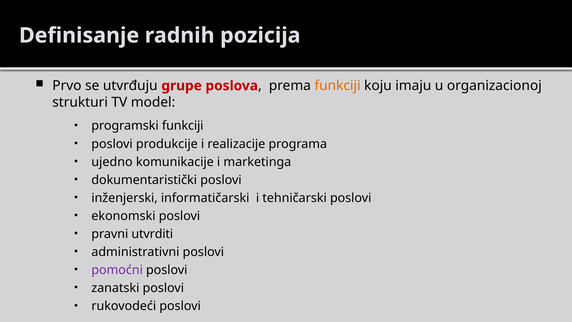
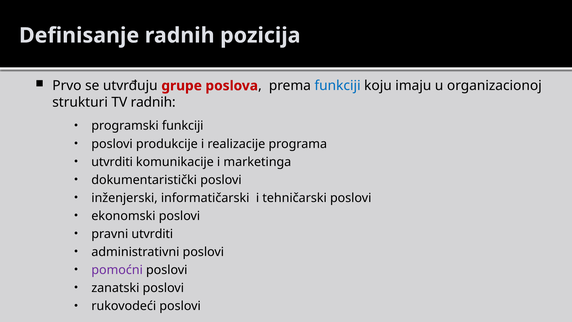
funkciji at (338, 86) colour: orange -> blue
TV model: model -> radnih
ujedno at (112, 162): ujedno -> utvrditi
